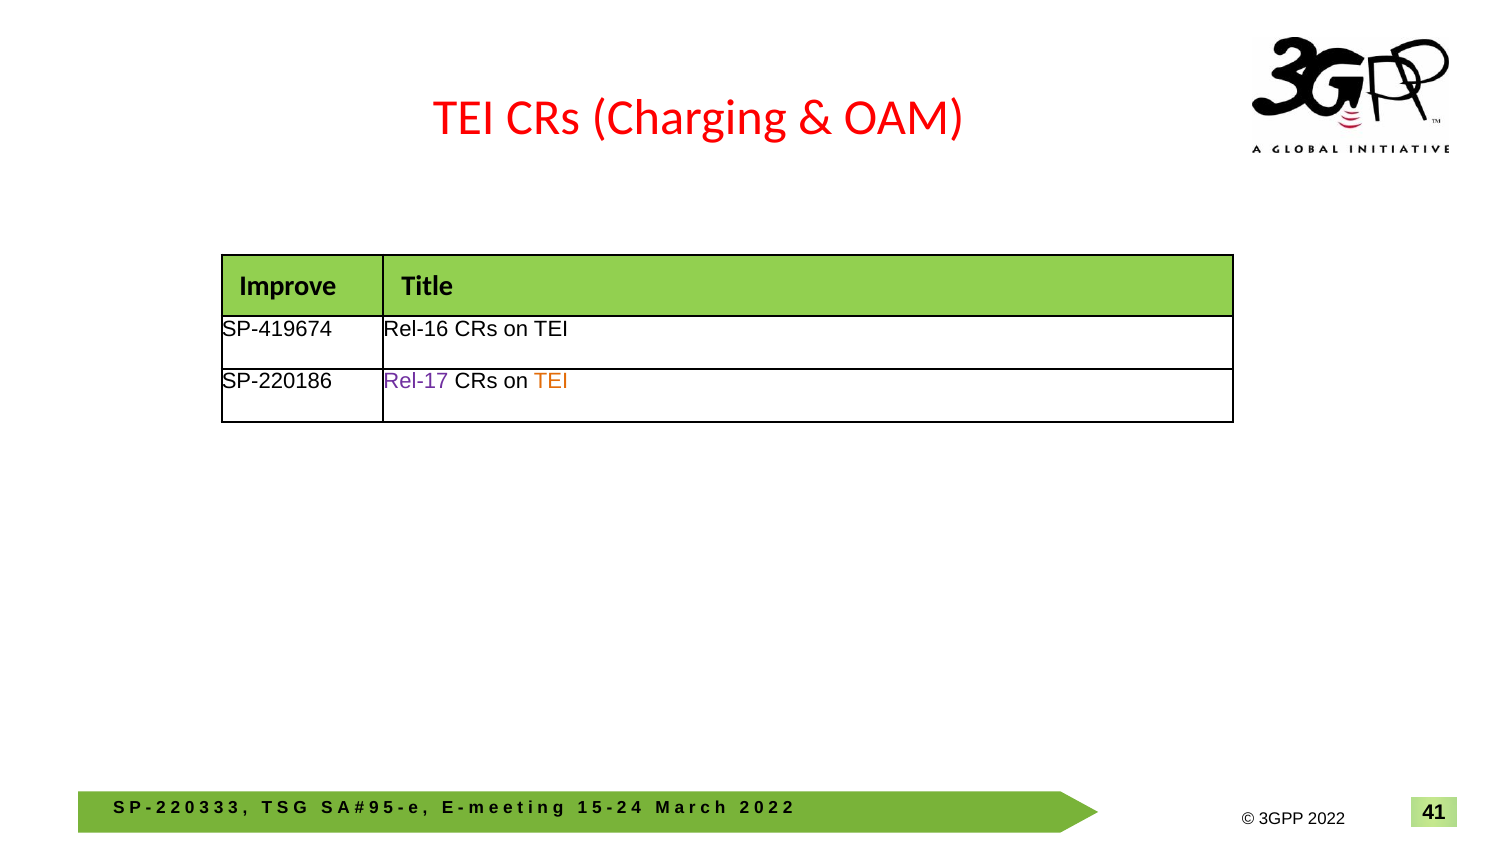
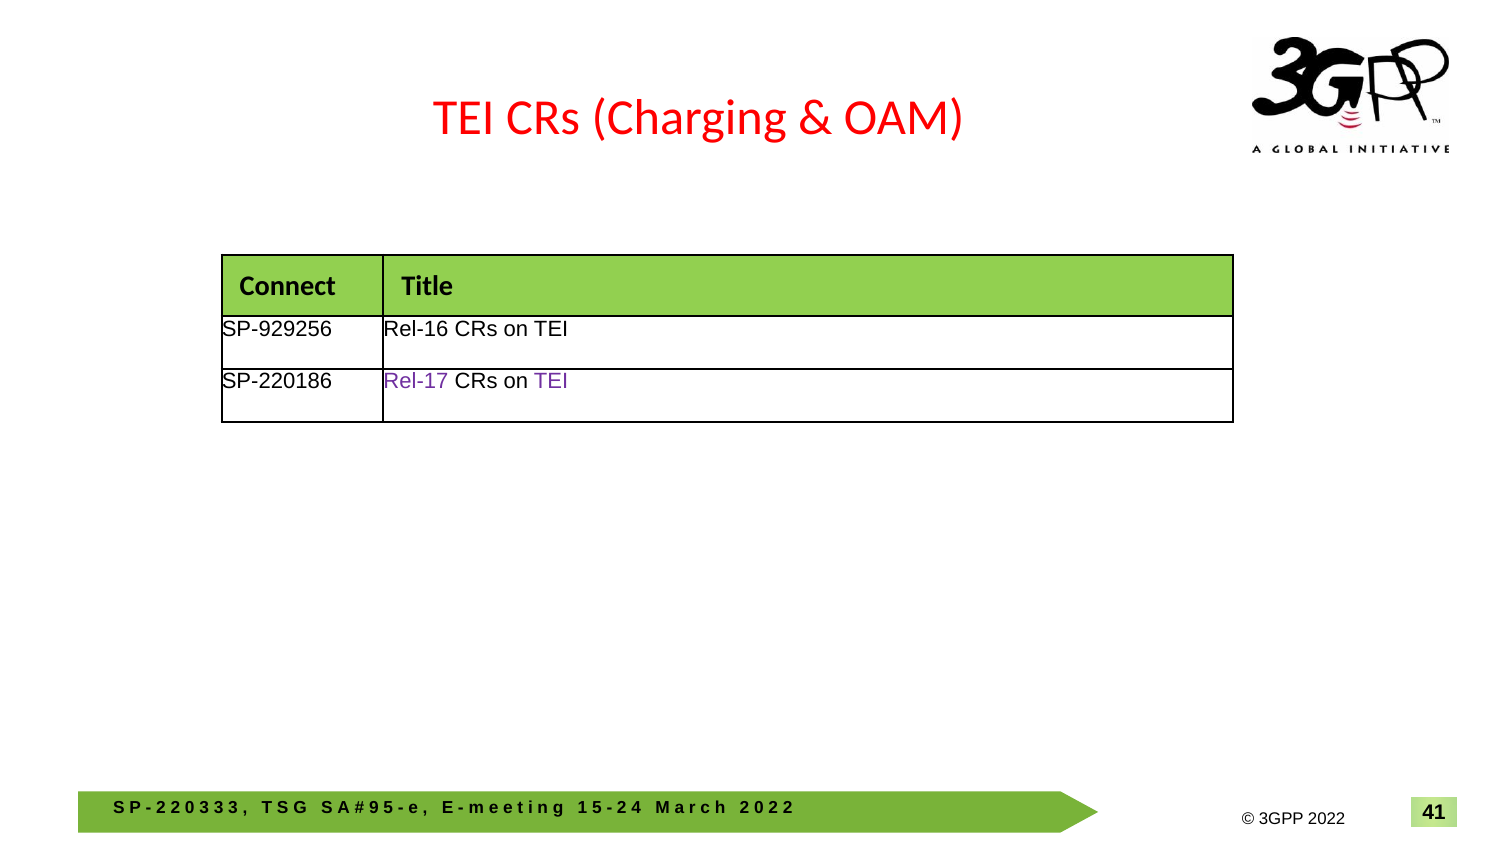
Improve: Improve -> Connect
SP-419674: SP-419674 -> SP-929256
TEI at (551, 381) colour: orange -> purple
